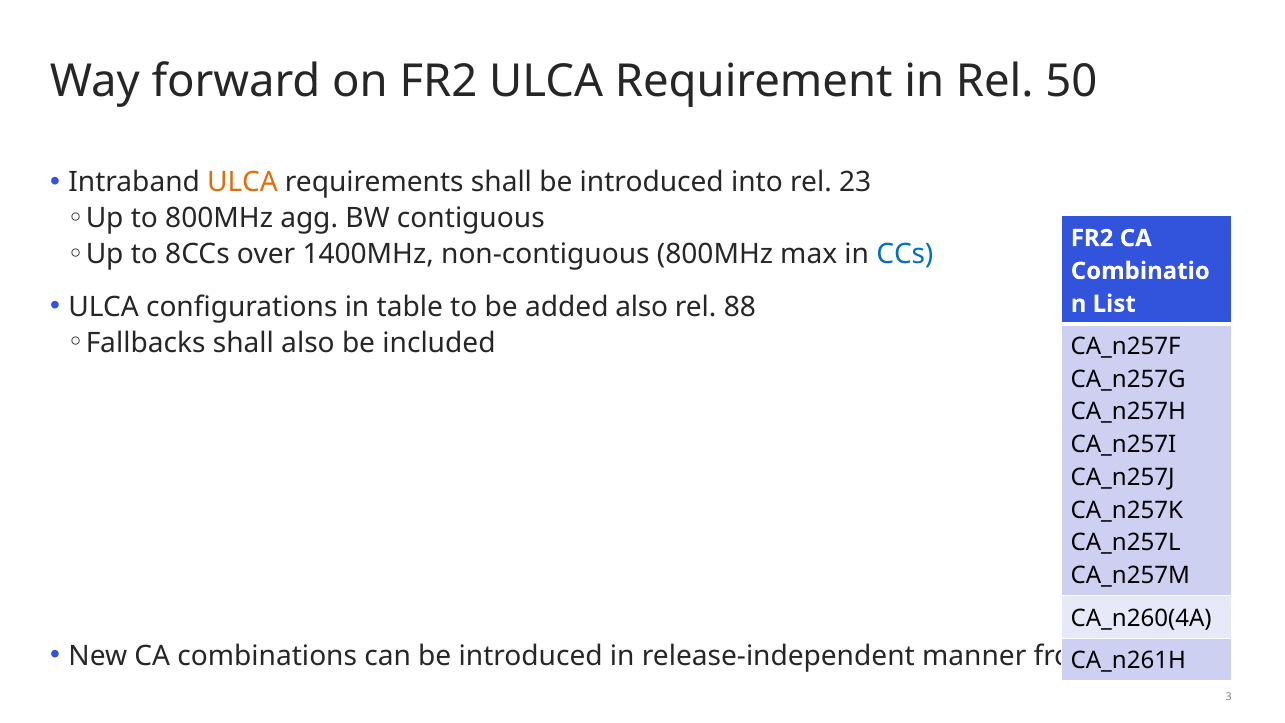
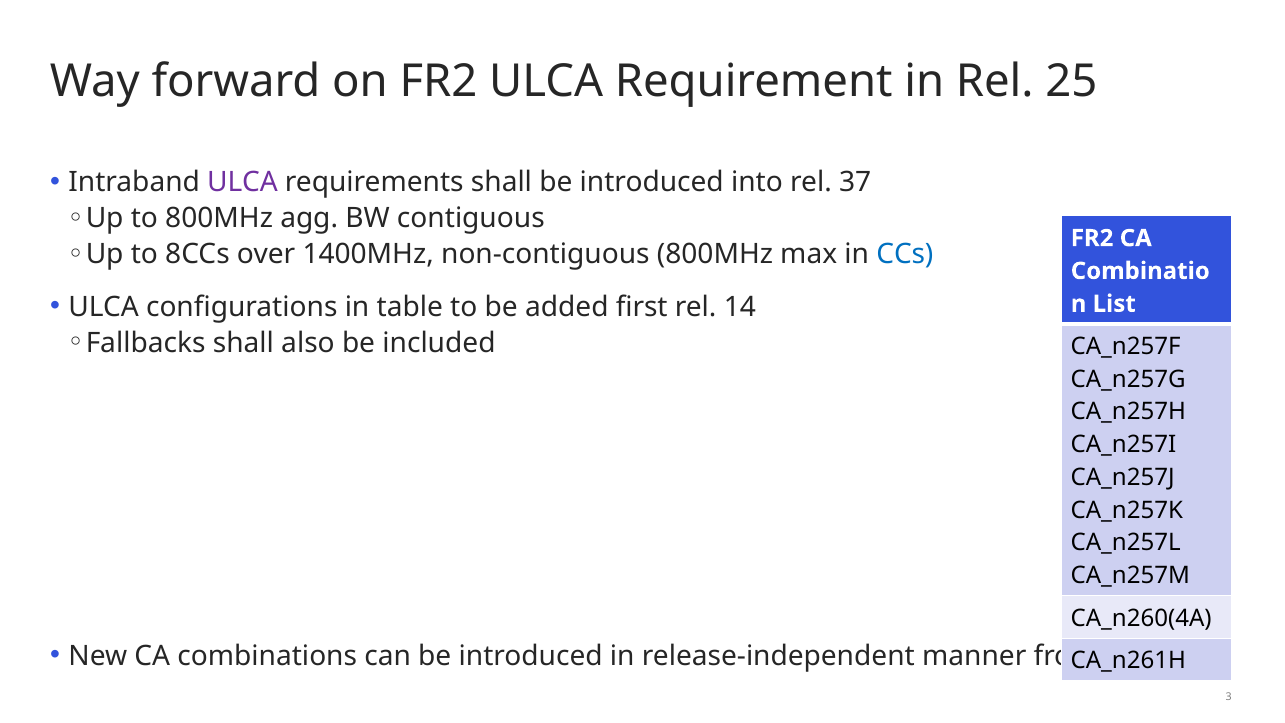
50: 50 -> 25
ULCA at (242, 182) colour: orange -> purple
23: 23 -> 37
added also: also -> first
88: 88 -> 14
